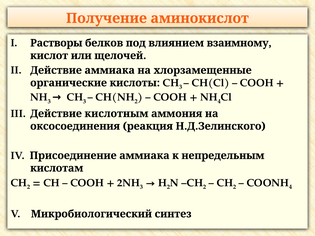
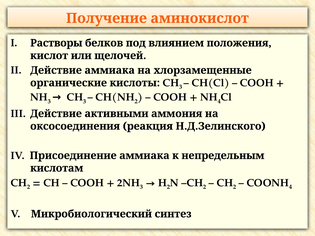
взаимному: взаимному -> положения
кислотным: кислотным -> активными
